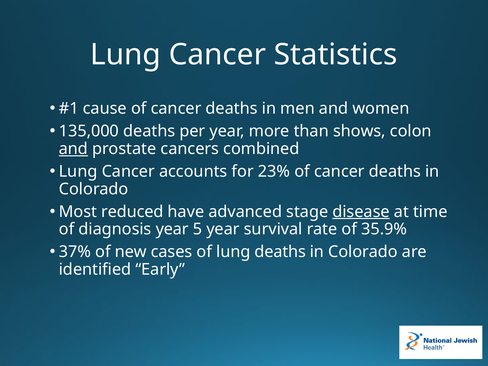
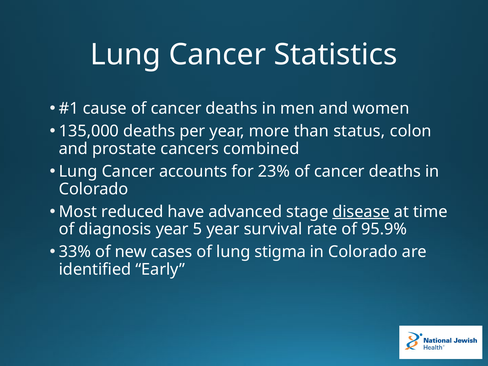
shows: shows -> status
and at (73, 149) underline: present -> none
35.9%: 35.9% -> 95.9%
37%: 37% -> 33%
lung deaths: deaths -> stigma
